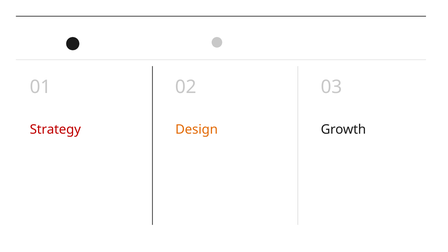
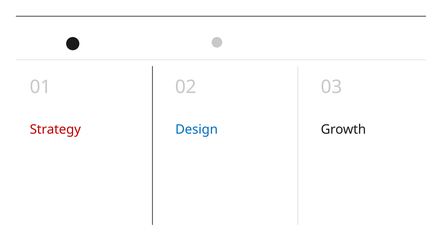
Design colour: orange -> blue
